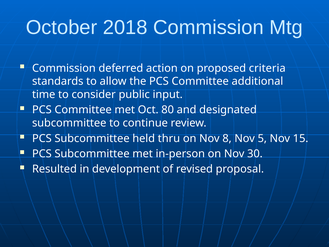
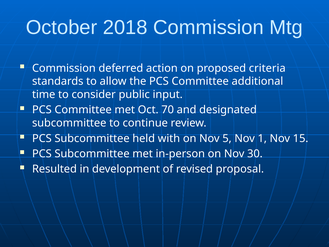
80: 80 -> 70
thru: thru -> with
8: 8 -> 5
5: 5 -> 1
